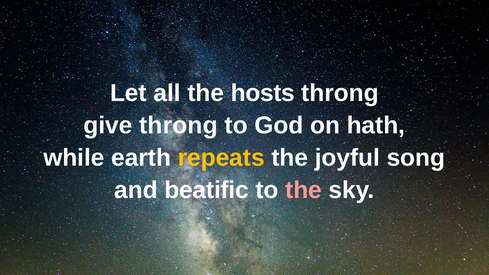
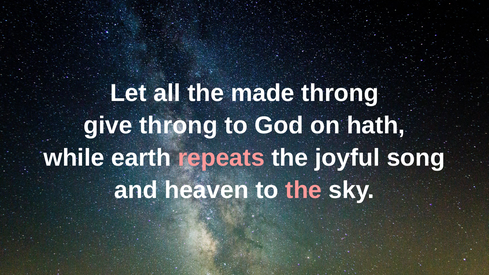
hosts: hosts -> made
repeats colour: yellow -> pink
beatific: beatific -> heaven
